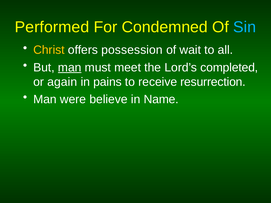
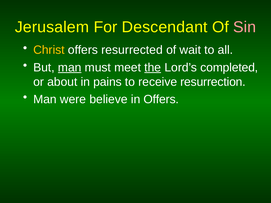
Performed: Performed -> Jerusalem
Condemned: Condemned -> Descendant
Sin colour: light blue -> pink
possession: possession -> resurrected
the underline: none -> present
again: again -> about
in Name: Name -> Offers
